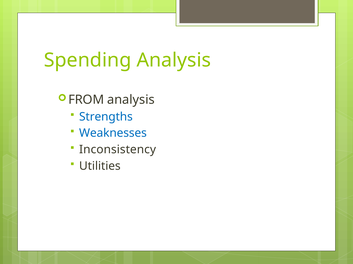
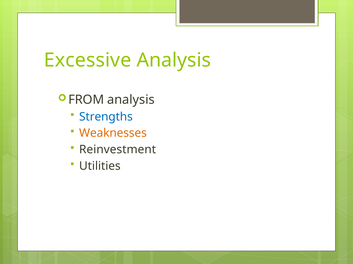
Spending: Spending -> Excessive
Weaknesses colour: blue -> orange
Inconsistency: Inconsistency -> Reinvestment
